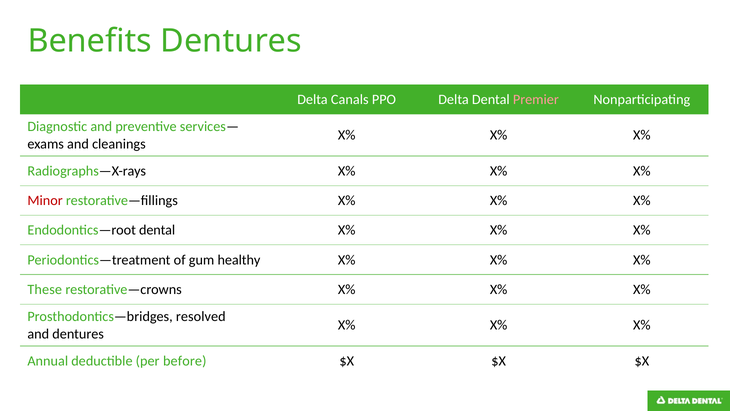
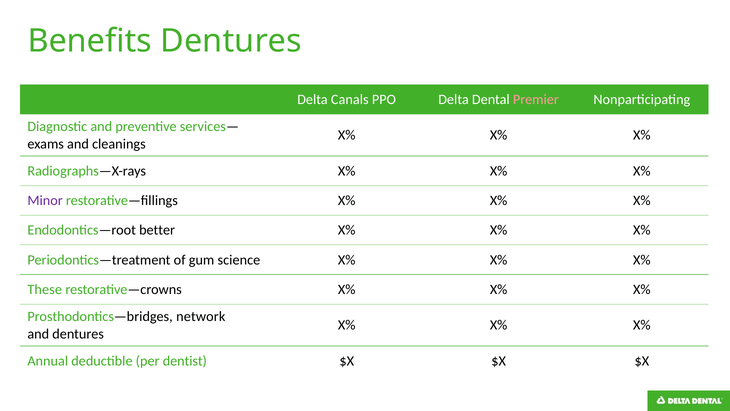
Minor colour: red -> purple
Endodontics—root dental: dental -> better
healthy: healthy -> science
resolved: resolved -> network
before: before -> dentist
